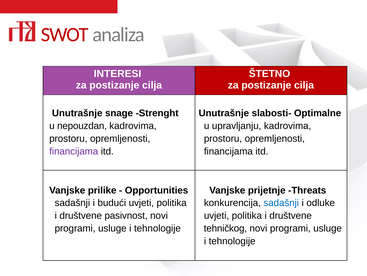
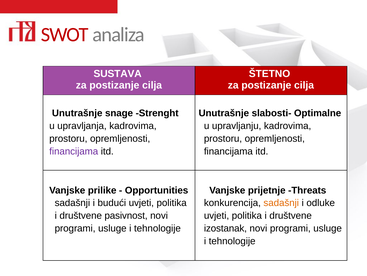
INTERESI: INTERESI -> SUSTAVA
nepouzdan: nepouzdan -> upravljanja
sadašnji at (281, 202) colour: blue -> orange
tehničkog: tehničkog -> izostanak
